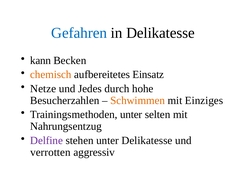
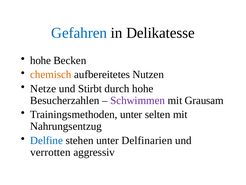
kann at (41, 60): kann -> hohe
Einsatz: Einsatz -> Nutzen
Jedes: Jedes -> Stirbt
Schwimmen colour: orange -> purple
Einziges: Einziges -> Grausam
Delfine colour: purple -> blue
unter Delikatesse: Delikatesse -> Delfinarien
